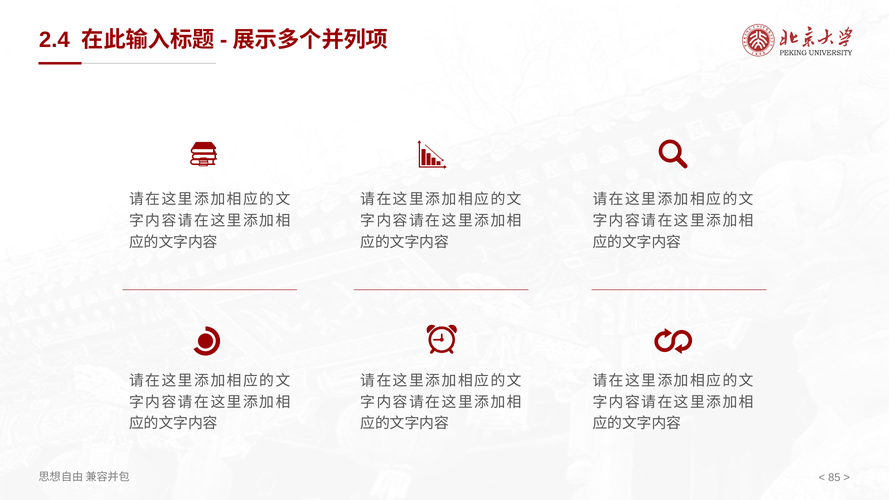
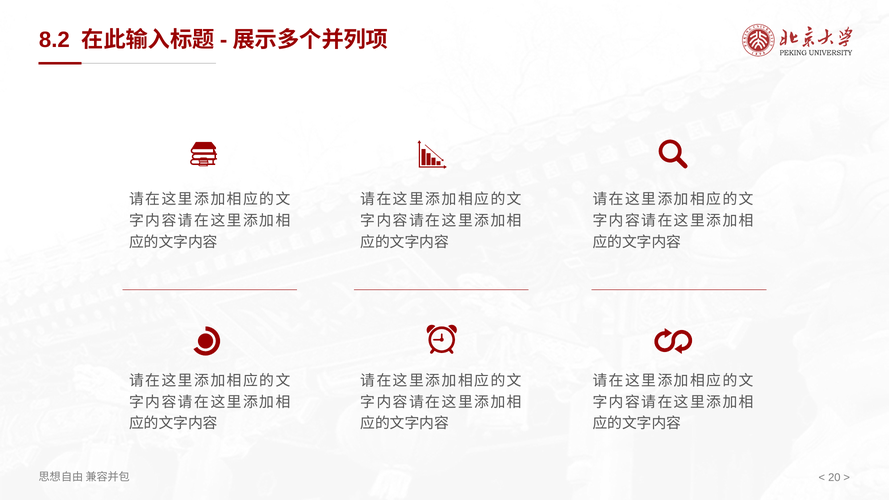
2.4: 2.4 -> 8.2
85: 85 -> 20
